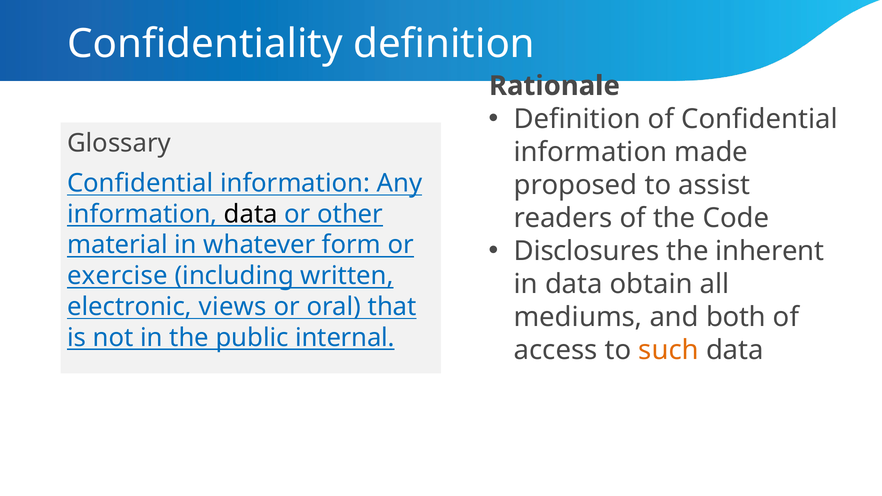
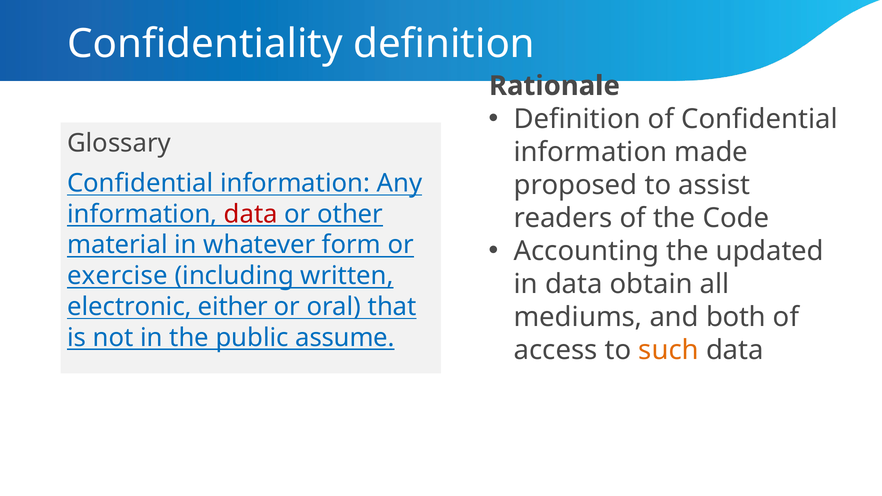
data at (251, 214) colour: black -> red
Disclosures: Disclosures -> Accounting
inherent: inherent -> updated
views: views -> either
internal: internal -> assume
